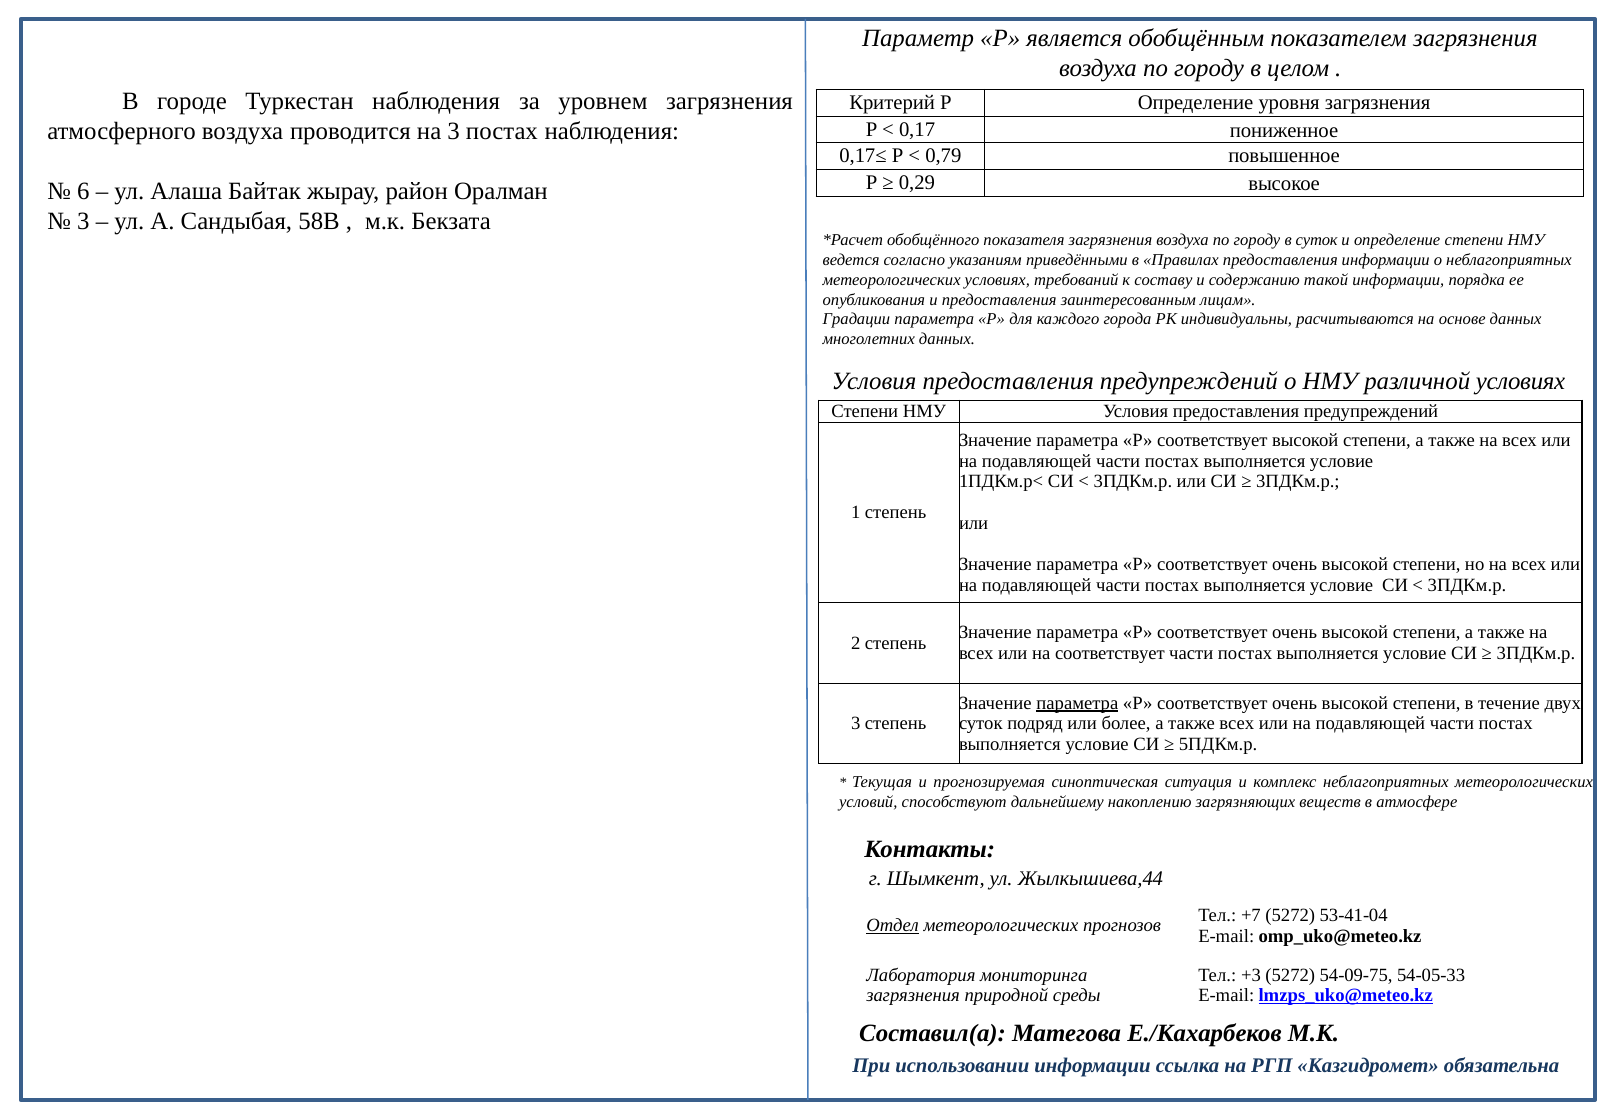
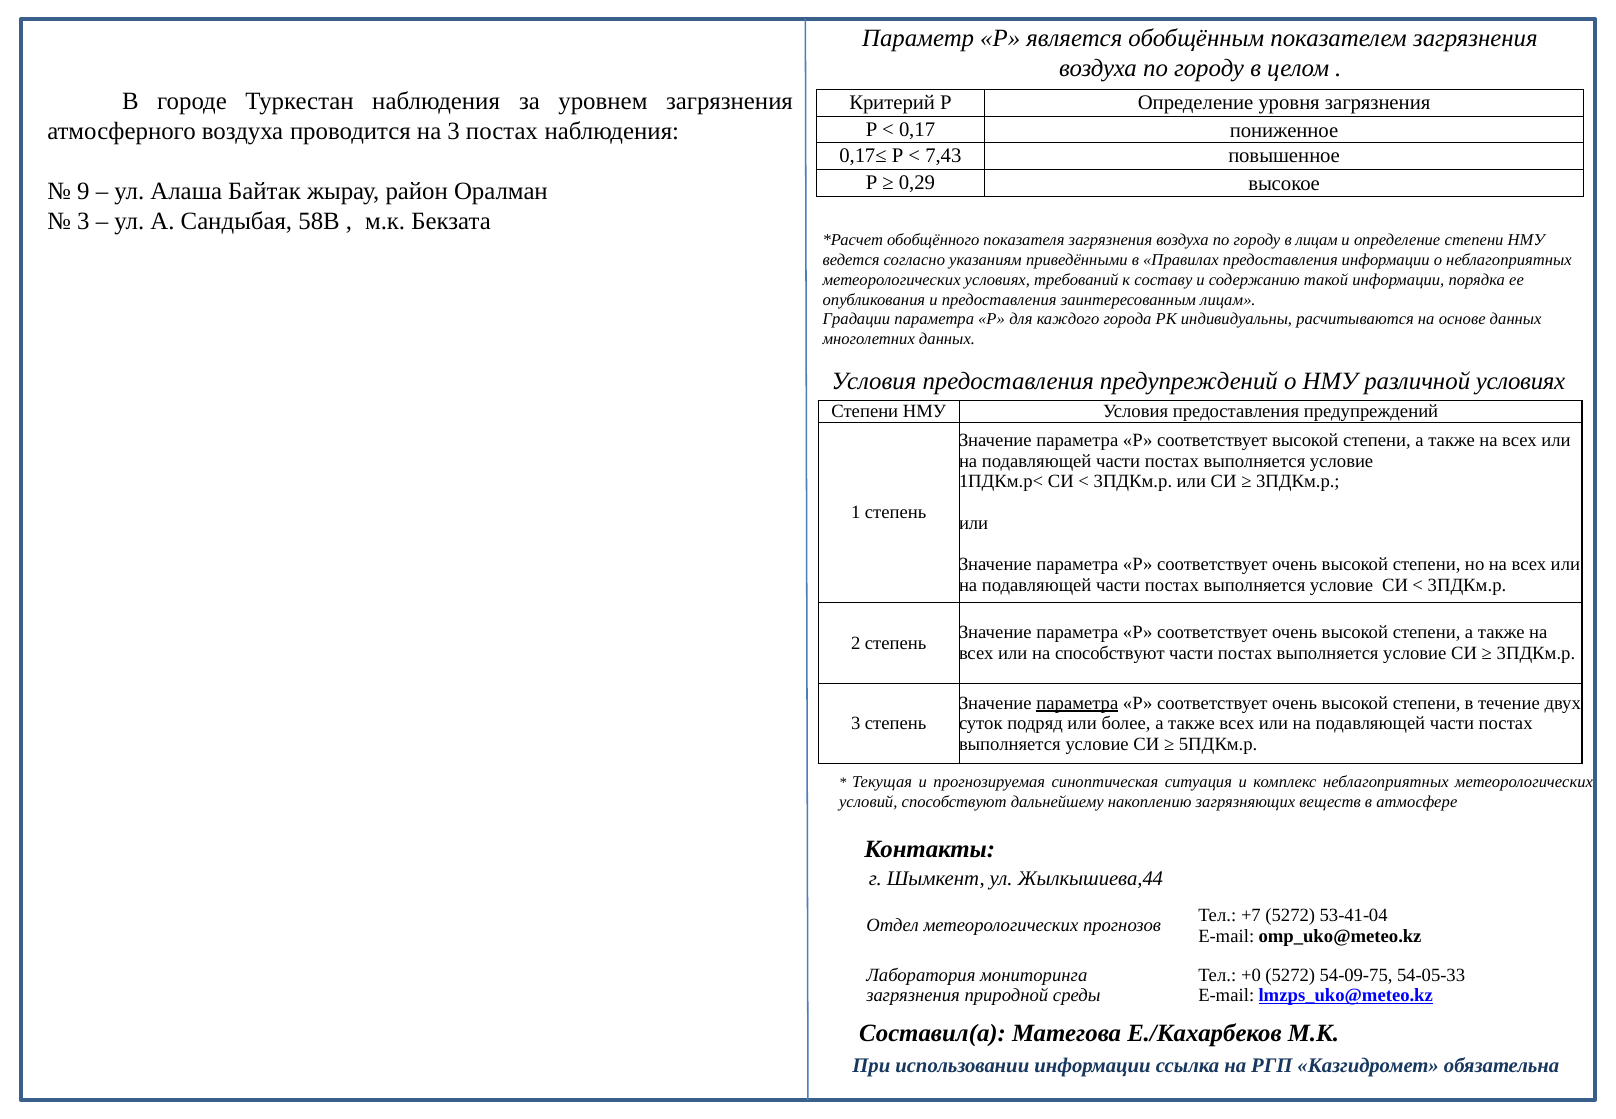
0,79: 0,79 -> 7,43
6: 6 -> 9
в суток: суток -> лицам
на соответствует: соответствует -> способствуют
Отдел underline: present -> none
+3: +3 -> +0
